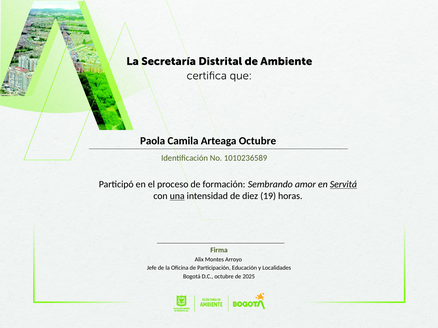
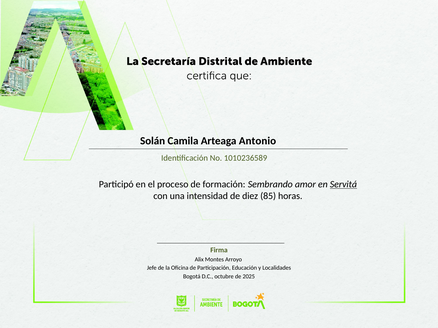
Paola: Paola -> Solán
Arteaga Octubre: Octubre -> Antonio
una underline: present -> none
19: 19 -> 85
